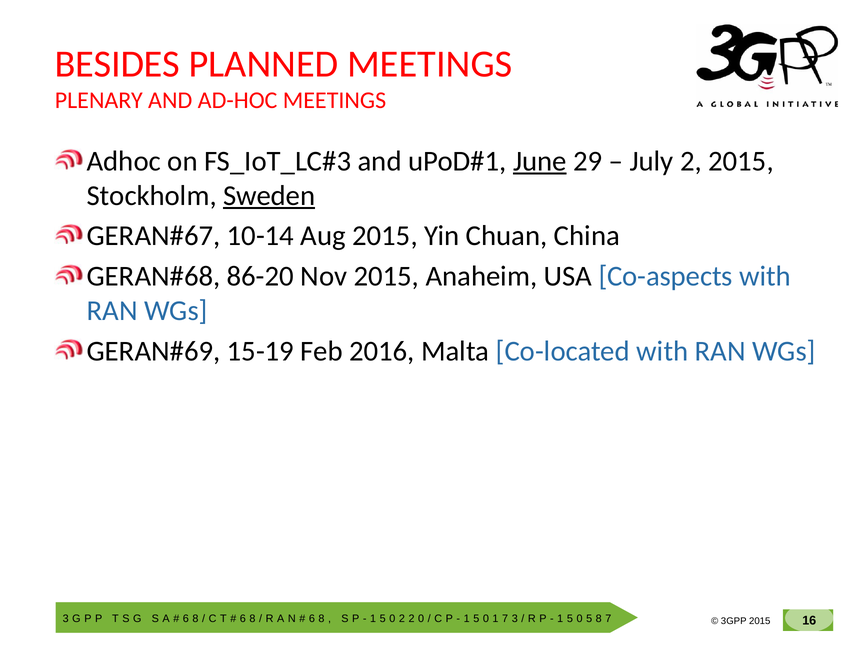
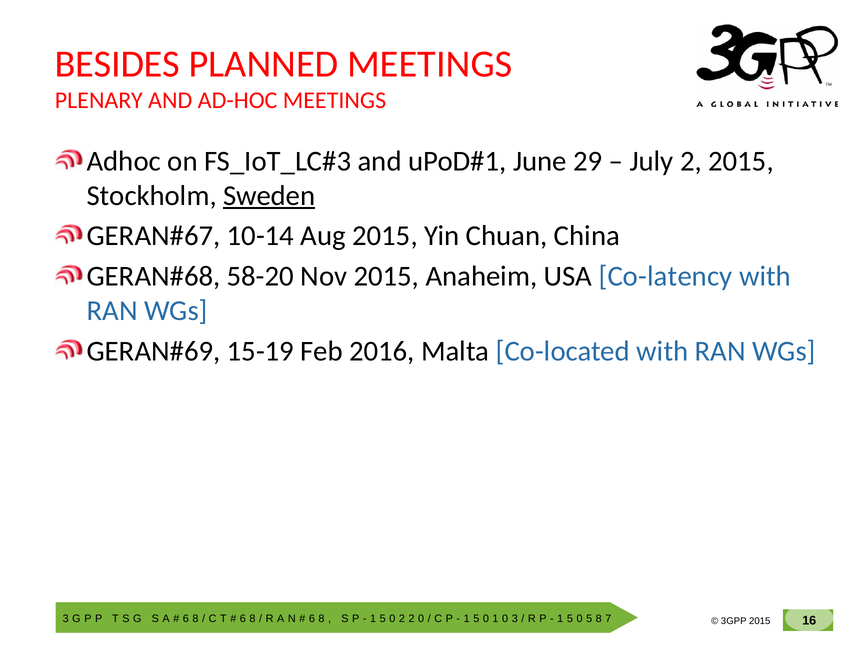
June underline: present -> none
86-20: 86-20 -> 58-20
Co-aspects: Co-aspects -> Co-latency
1 7: 7 -> 0
